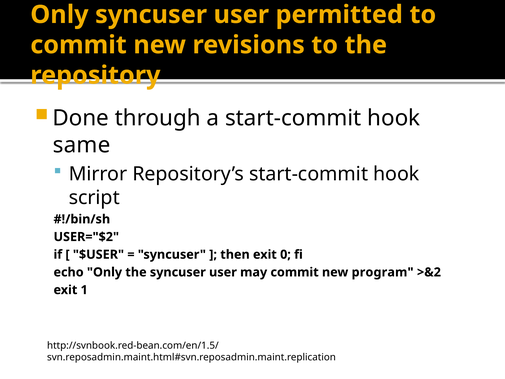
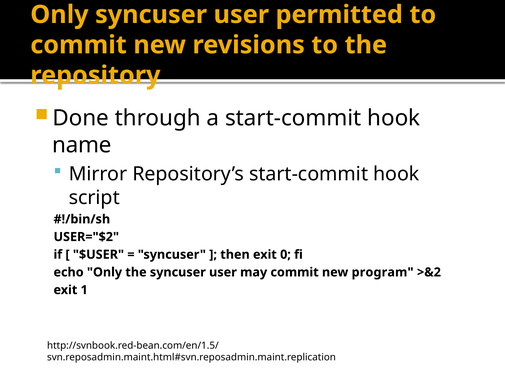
same: same -> name
